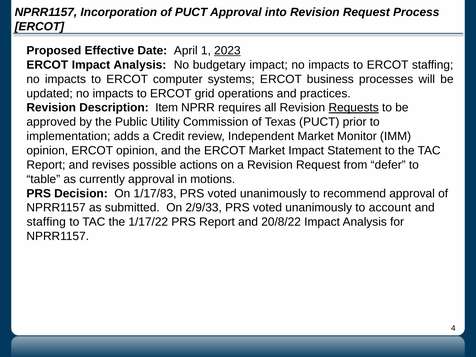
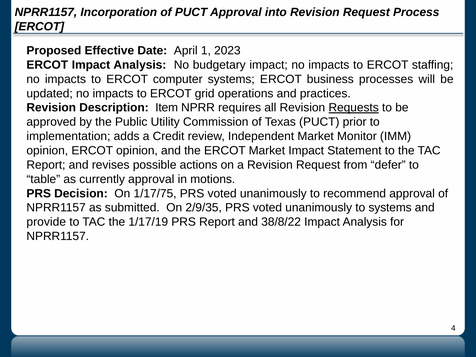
2023 underline: present -> none
1/17/83: 1/17/83 -> 1/17/75
2/9/33: 2/9/33 -> 2/9/35
to account: account -> systems
staffing at (46, 222): staffing -> provide
1/17/22: 1/17/22 -> 1/17/19
20/8/22: 20/8/22 -> 38/8/22
